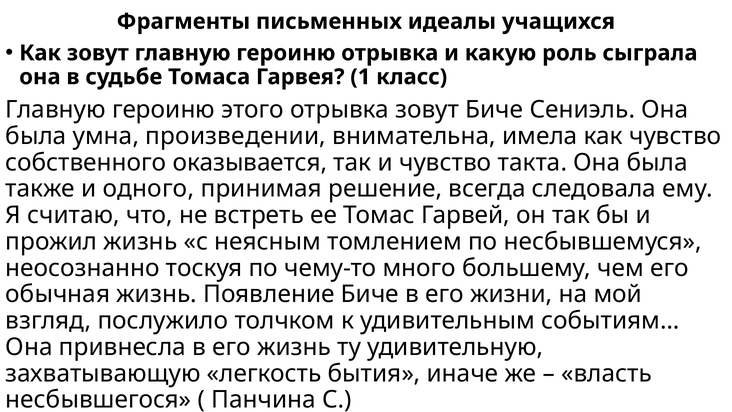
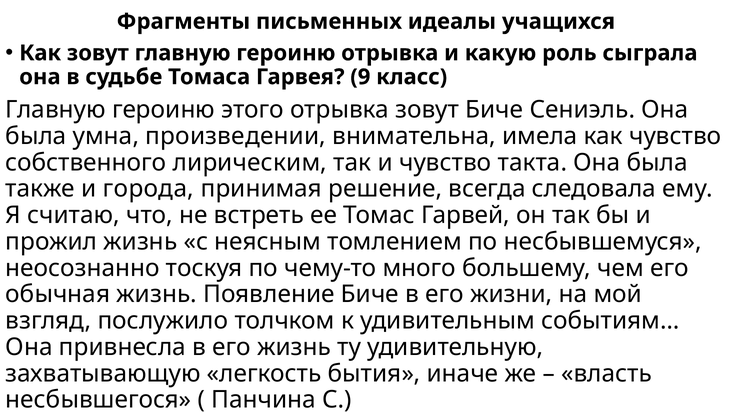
1: 1 -> 9
оказывается: оказывается -> лирическим
одного: одного -> города
